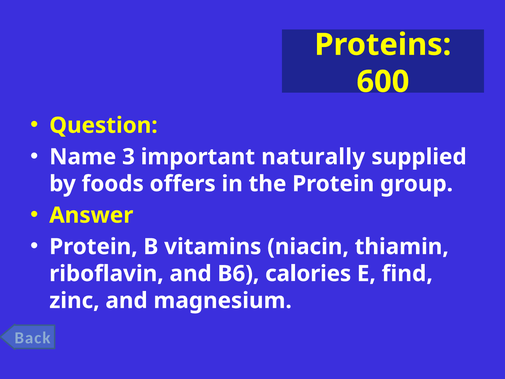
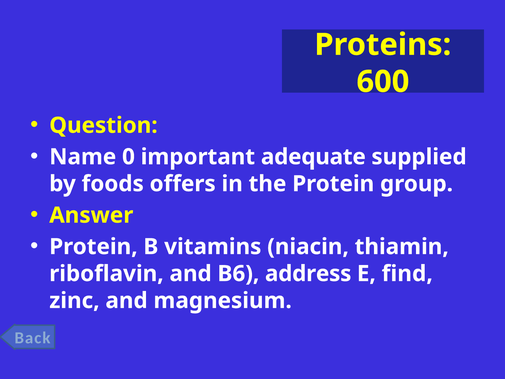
3: 3 -> 0
naturally: naturally -> adequate
calories: calories -> address
